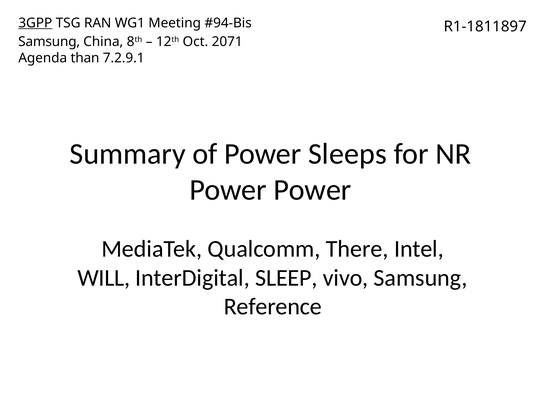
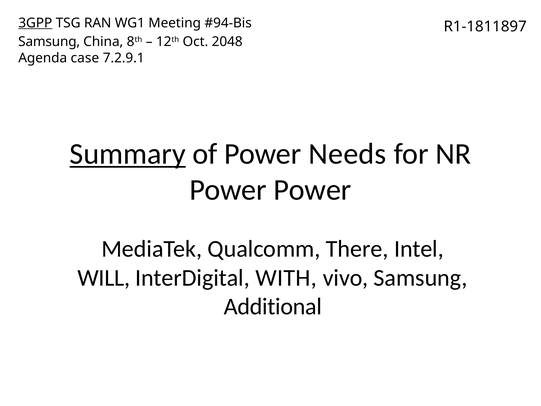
2071: 2071 -> 2048
than: than -> case
Summary underline: none -> present
Sleeps: Sleeps -> Needs
SLEEP: SLEEP -> WITH
Reference: Reference -> Additional
